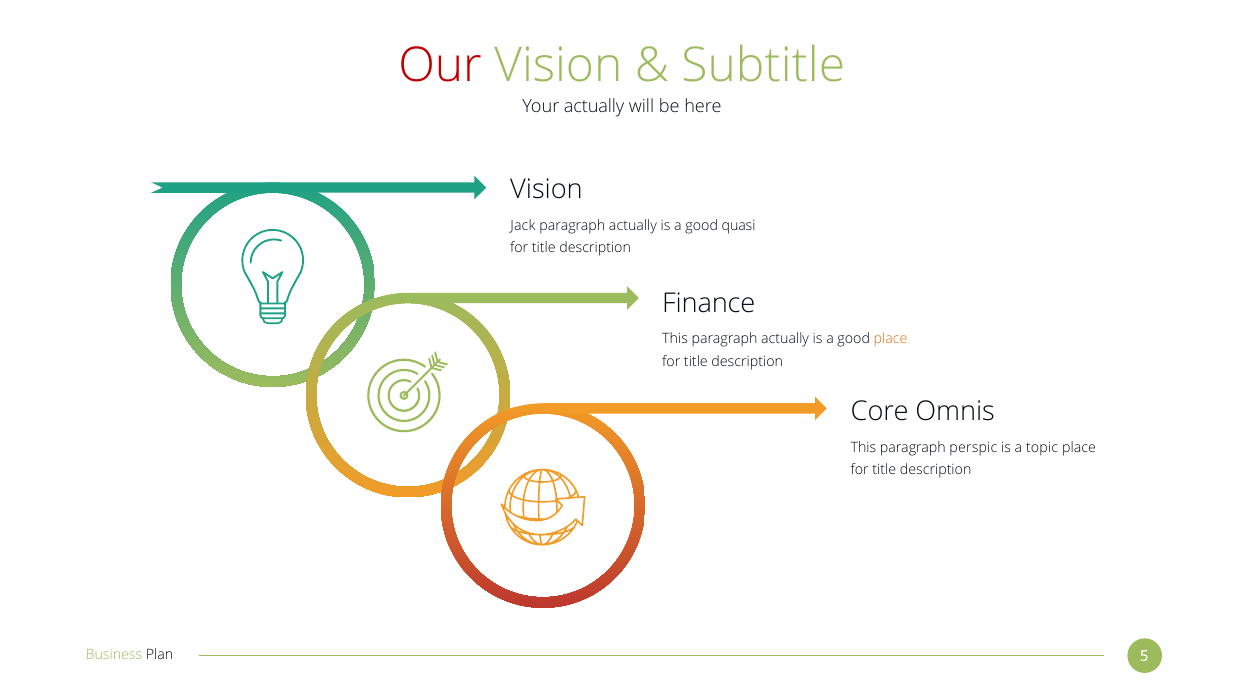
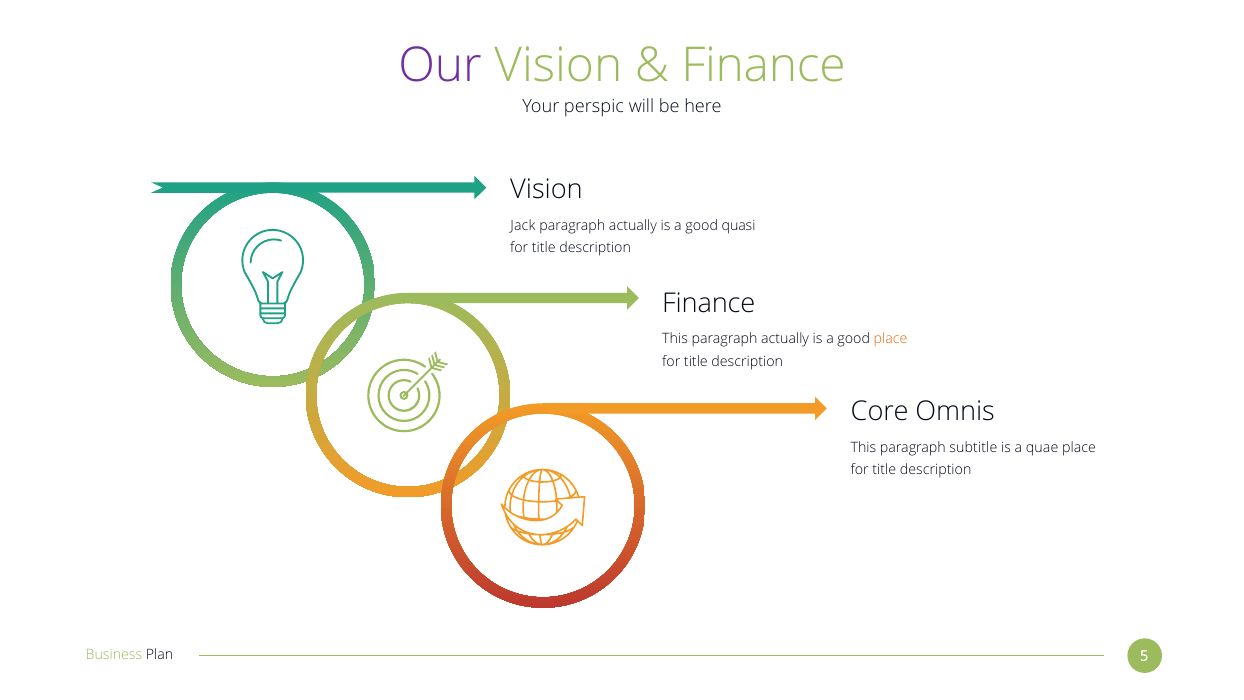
Our colour: red -> purple
Subtitle at (763, 66): Subtitle -> Finance
Your actually: actually -> perspic
perspic: perspic -> subtitle
topic: topic -> quae
